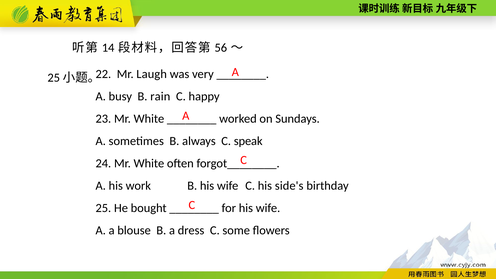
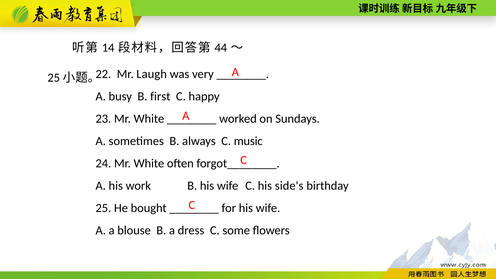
56: 56 -> 44
rain: rain -> first
speak: speak -> music
